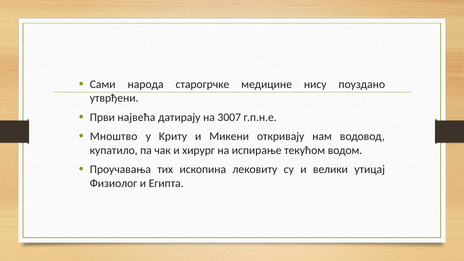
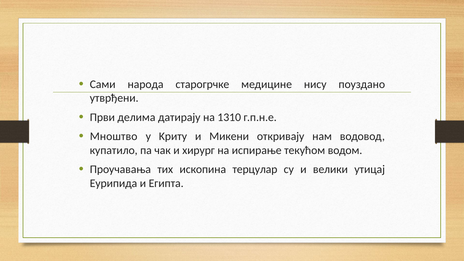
највећа: највећа -> делима
3007: 3007 -> 1310
лековиту: лековиту -> терцулар
Физиолог: Физиолог -> Еурипида
